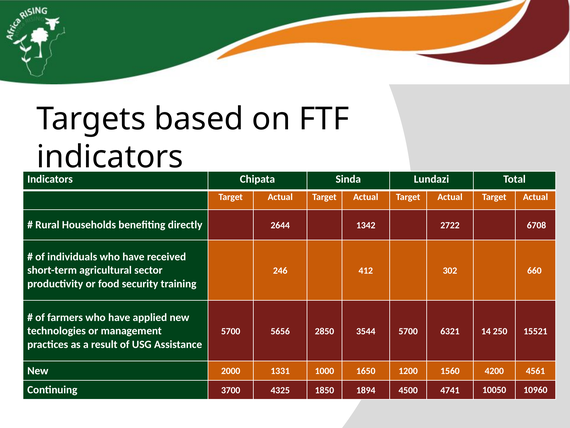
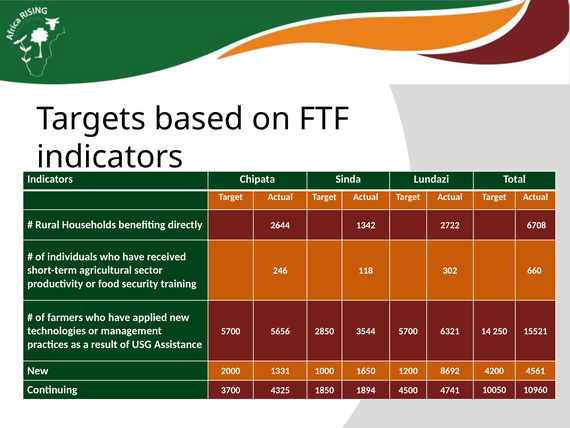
412: 412 -> 118
1560: 1560 -> 8692
